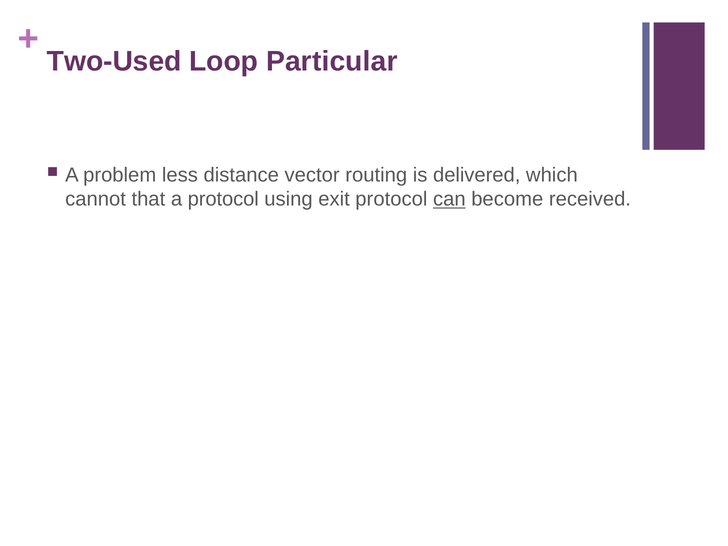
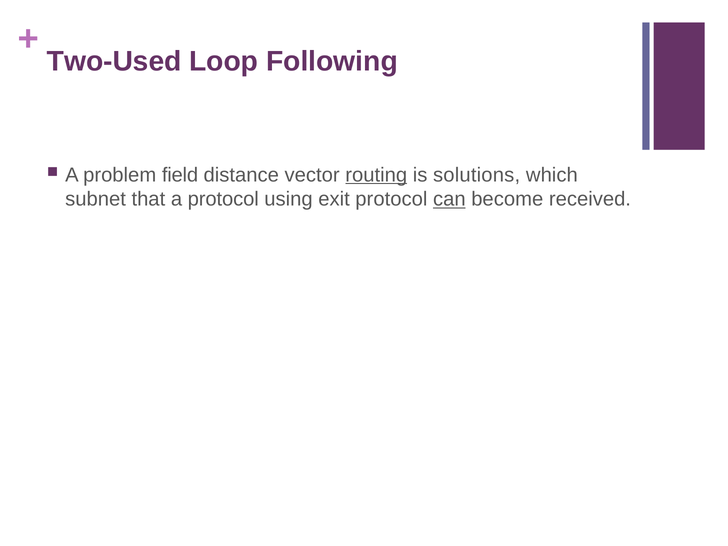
Particular: Particular -> Following
less: less -> field
routing underline: none -> present
delivered: delivered -> solutions
cannot: cannot -> subnet
